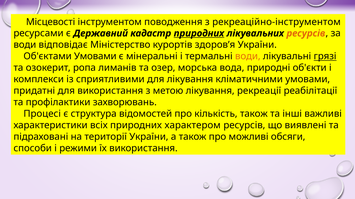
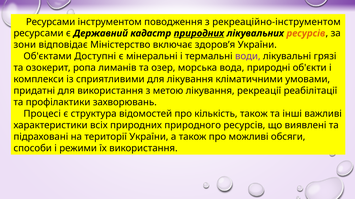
Місцевості at (51, 22): Місцевості -> Ресурсами
води at (25, 45): води -> зони
курортів: курортів -> включає
Об'єктами Умовами: Умовами -> Доступні
води at (248, 57) colour: orange -> purple
грязі underline: present -> none
характером: характером -> природного
